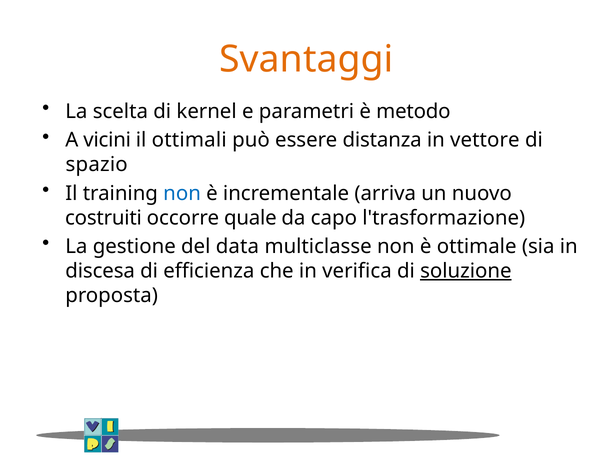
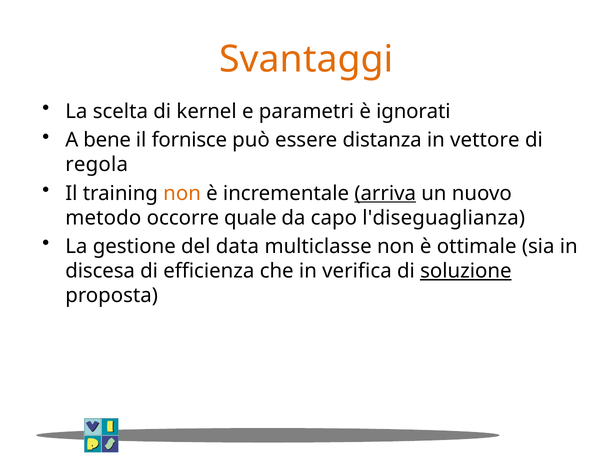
metodo: metodo -> ignorati
vicini: vicini -> bene
ottimali: ottimali -> fornisce
spazio: spazio -> regola
non at (182, 193) colour: blue -> orange
arriva underline: none -> present
costruiti: costruiti -> metodo
l'trasformazione: l'trasformazione -> l'diseguaglianza
